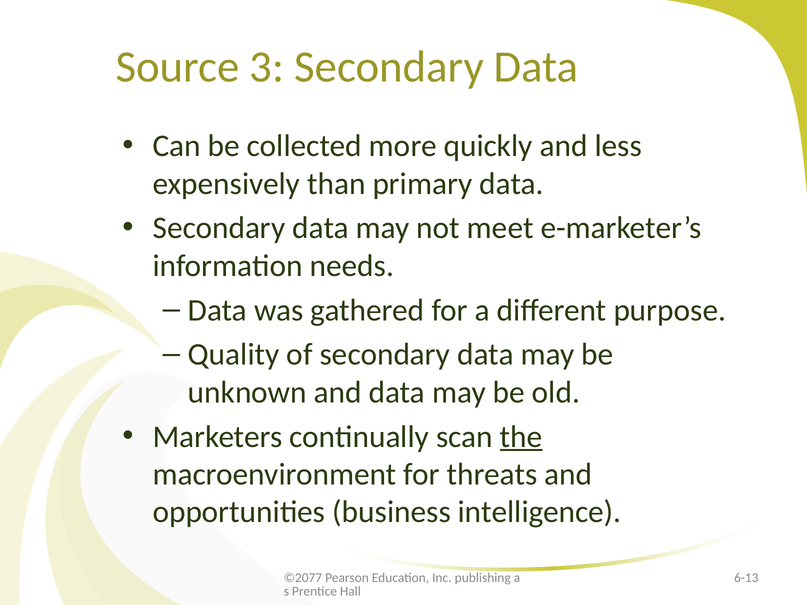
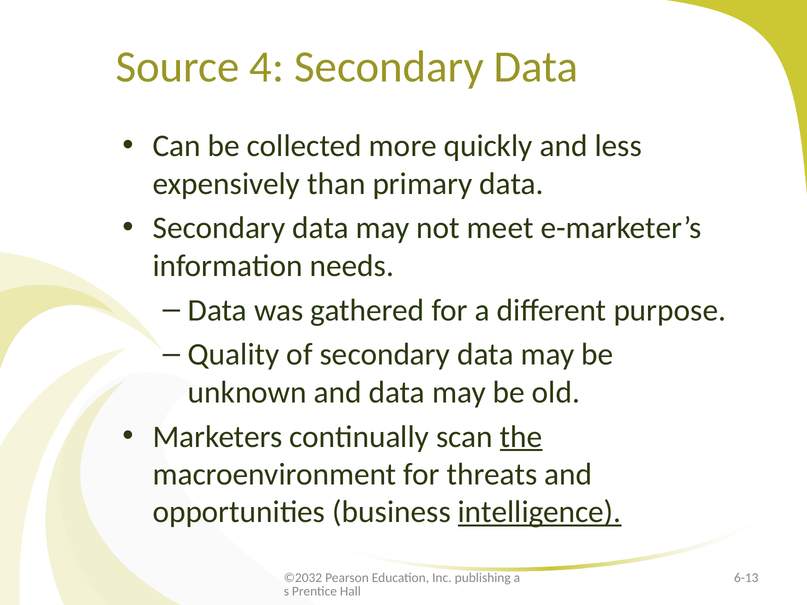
3: 3 -> 4
intelligence underline: none -> present
©2077: ©2077 -> ©2032
